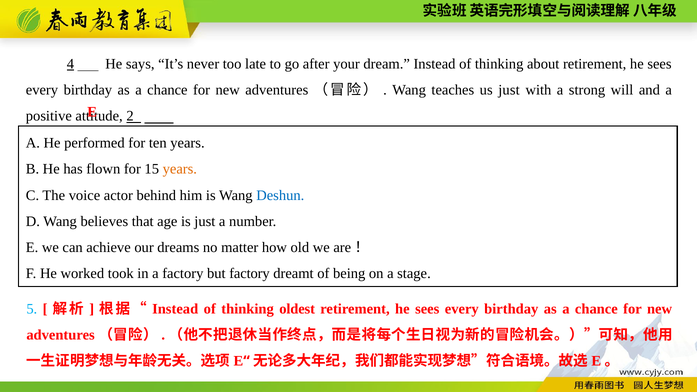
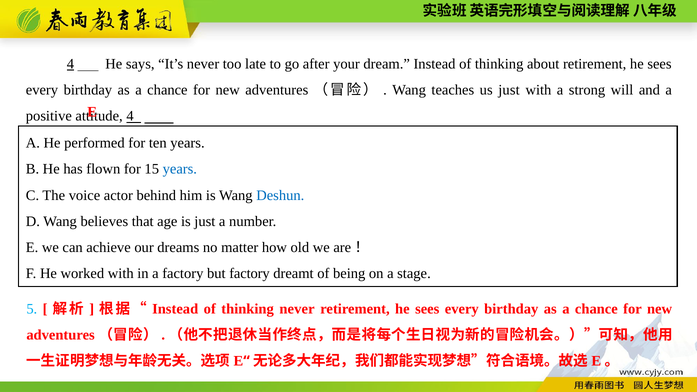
2 at (130, 116): 2 -> 4
years at (180, 169) colour: orange -> blue
worked took: took -> with
thinking oldest: oldest -> never
